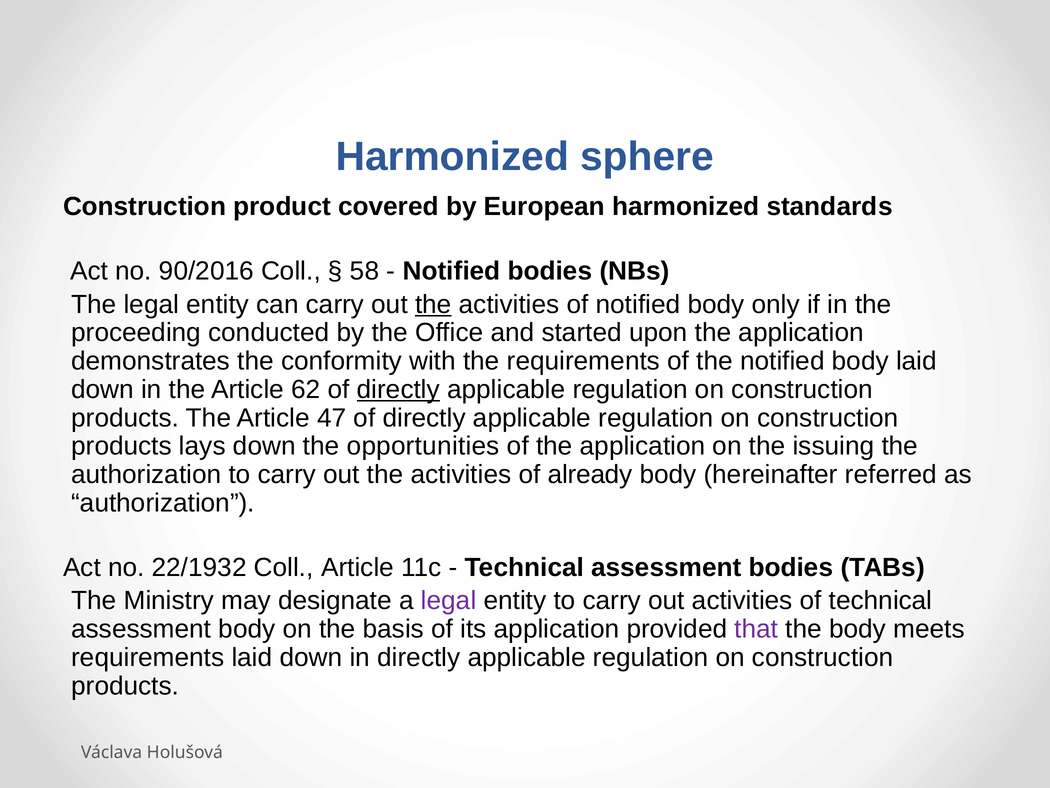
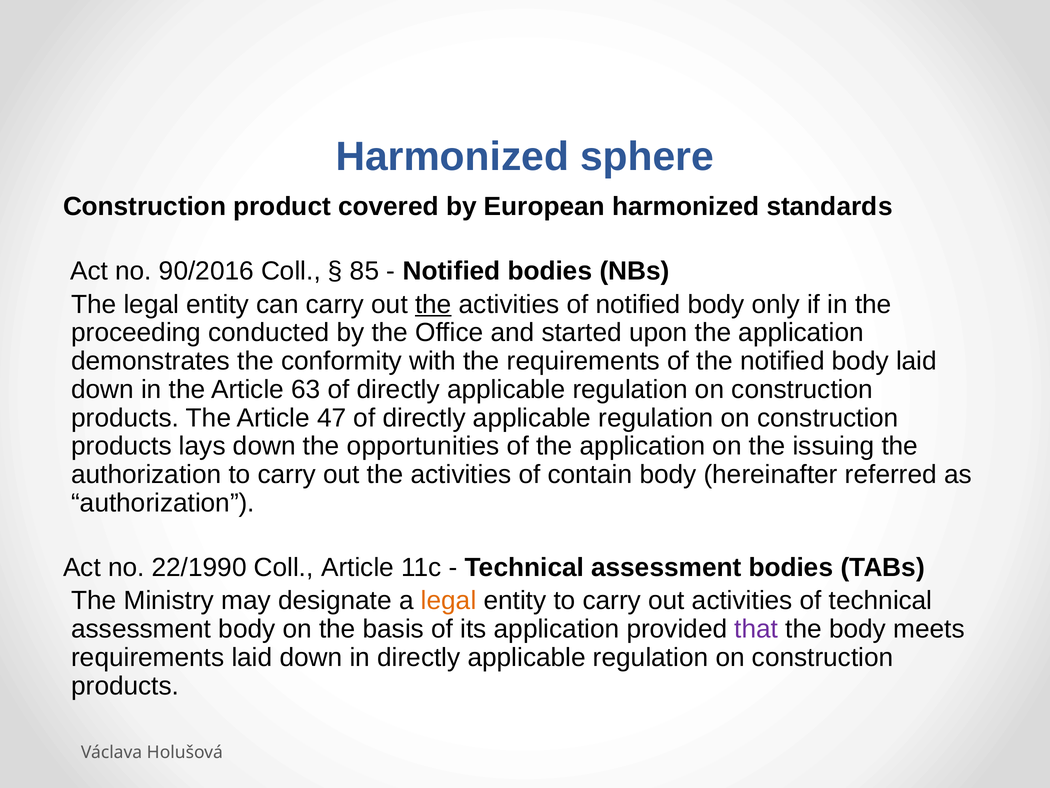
58: 58 -> 85
62: 62 -> 63
directly at (398, 389) underline: present -> none
already: already -> contain
22/1932: 22/1932 -> 22/1990
legal at (449, 600) colour: purple -> orange
